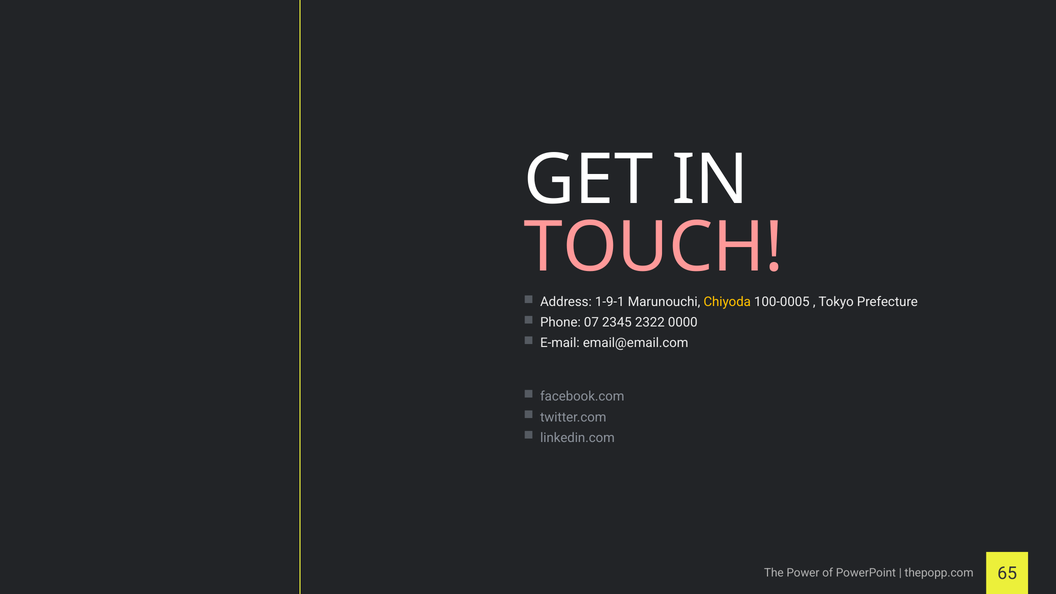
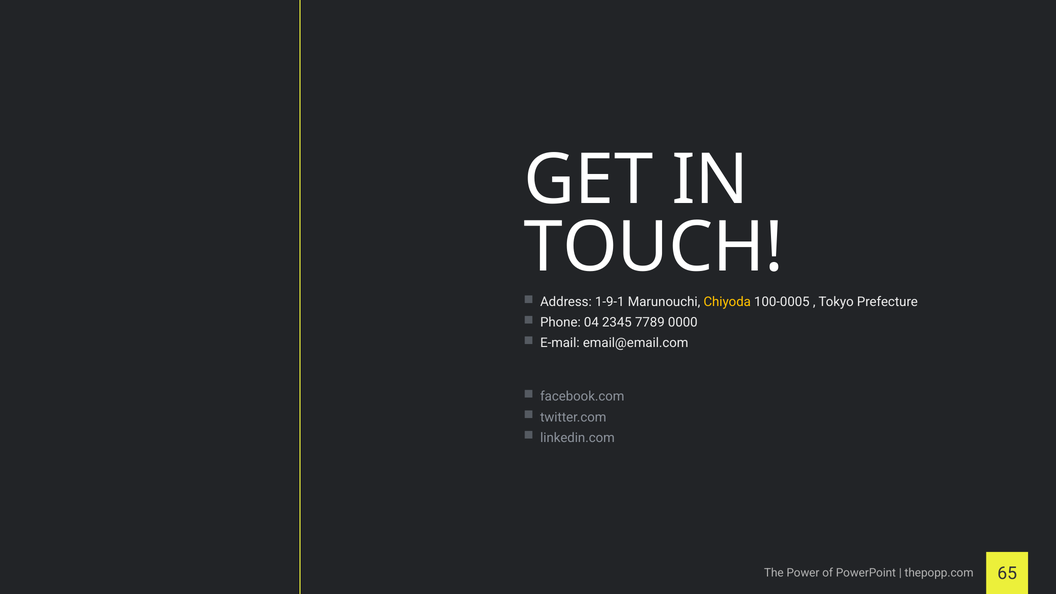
TOUCH colour: pink -> white
07: 07 -> 04
2322: 2322 -> 7789
